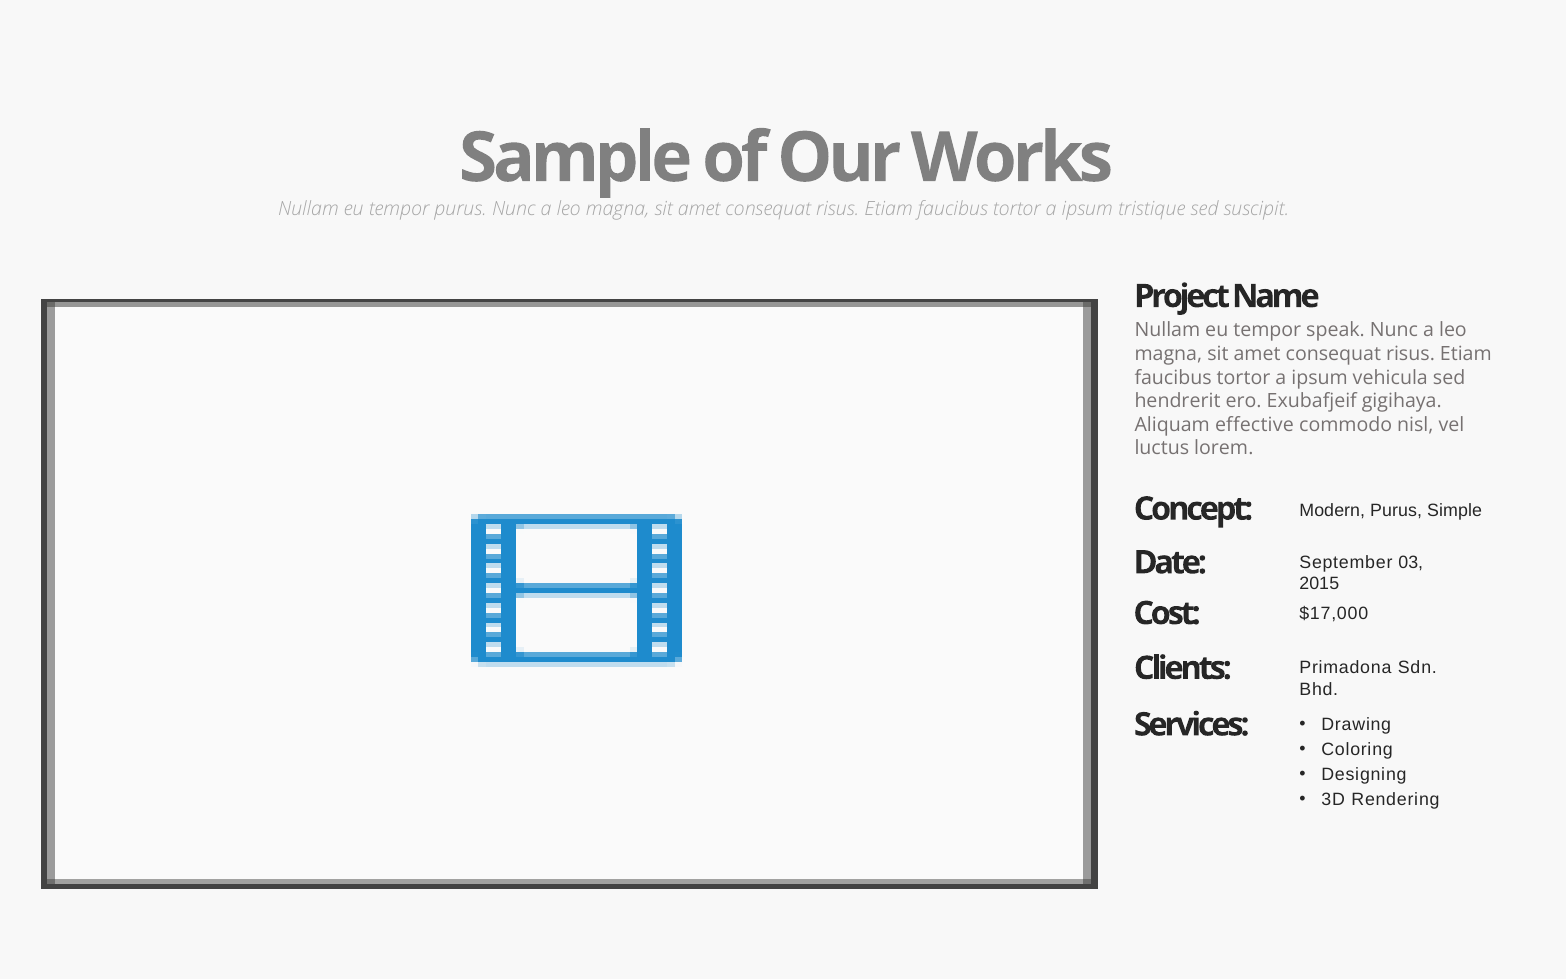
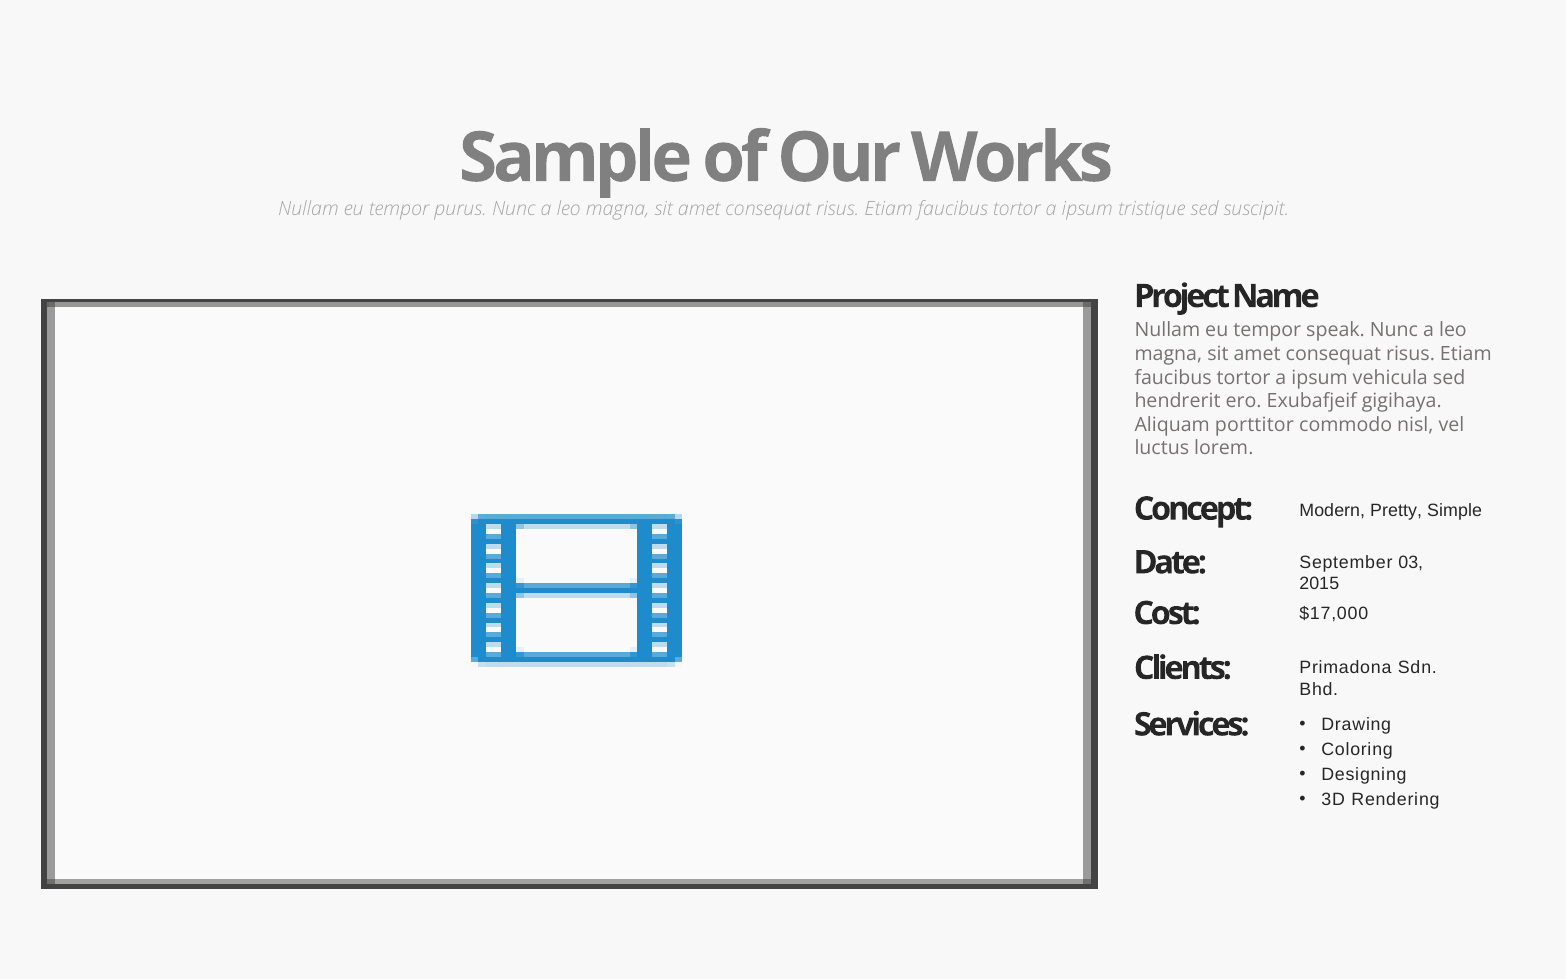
effective: effective -> porttitor
Modern Purus: Purus -> Pretty
